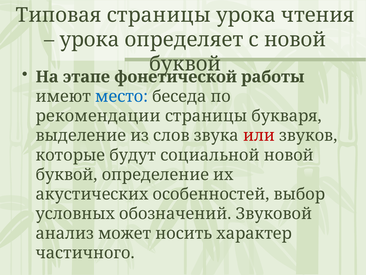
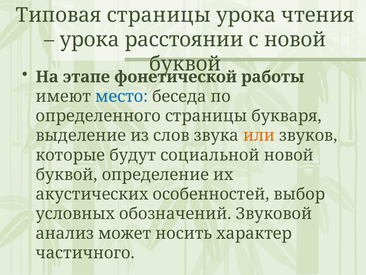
определяет: определяет -> расстоянии
рекомендации: рекомендации -> определенного
или colour: red -> orange
